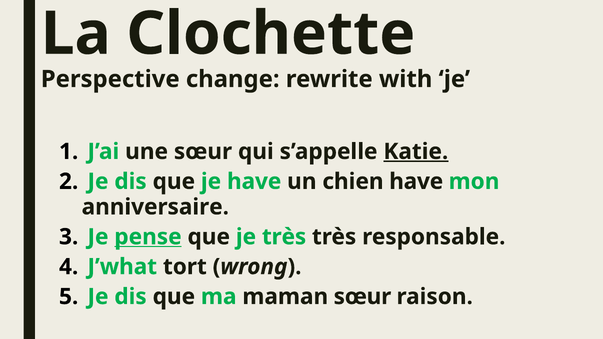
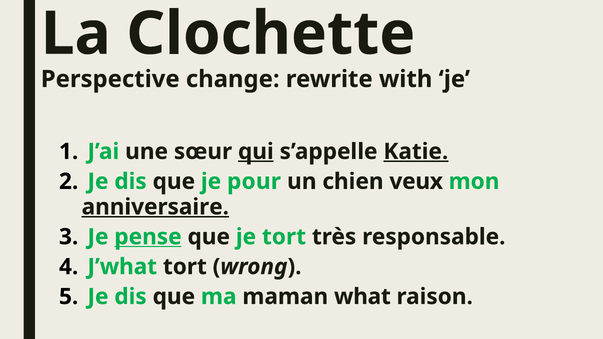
qui underline: none -> present
je have: have -> pour
chien have: have -> veux
anniversaire underline: none -> present
je très: très -> tort
maman sœur: sœur -> what
